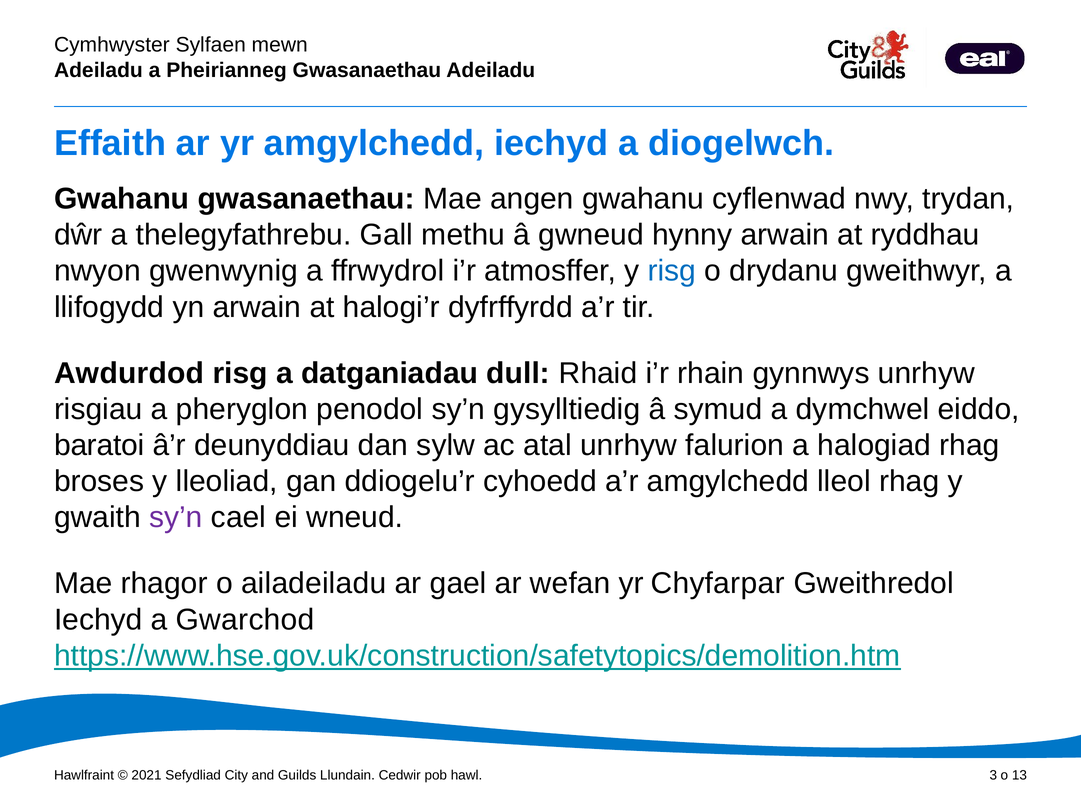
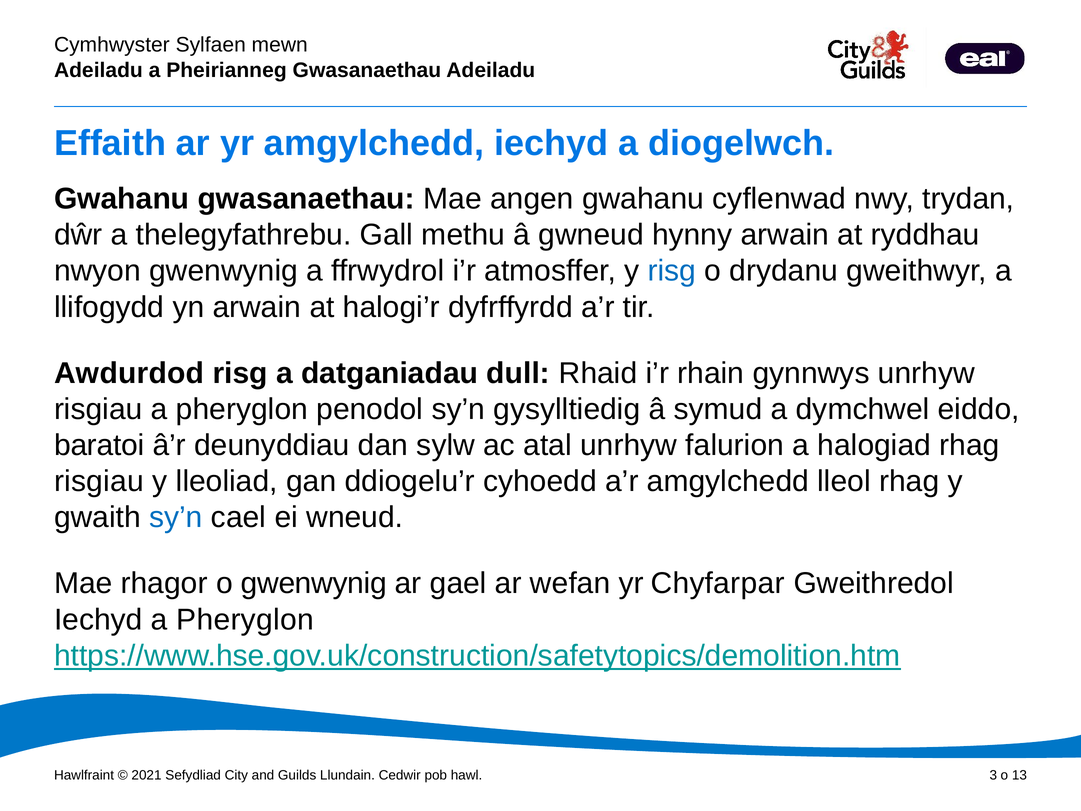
broses at (99, 481): broses -> risgiau
sy’n at (176, 517) colour: purple -> blue
o ailadeiladu: ailadeiladu -> gwenwynig
Iechyd a Gwarchod: Gwarchod -> Pheryglon
